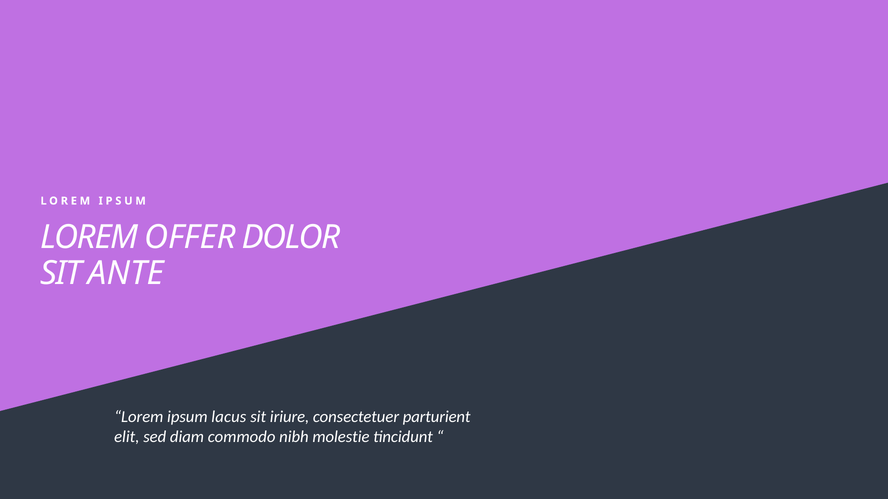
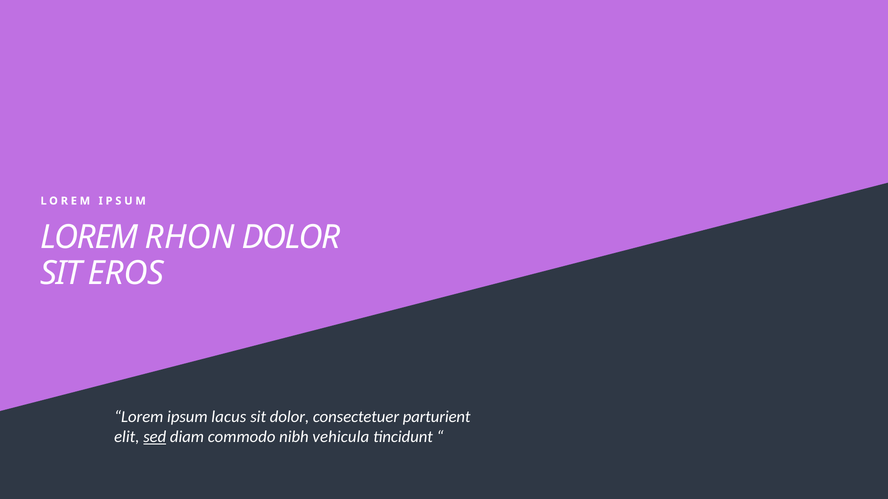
OFFER: OFFER -> RHON
ANTE: ANTE -> EROS
sit iriure: iriure -> dolor
sed underline: none -> present
molestie: molestie -> vehicula
